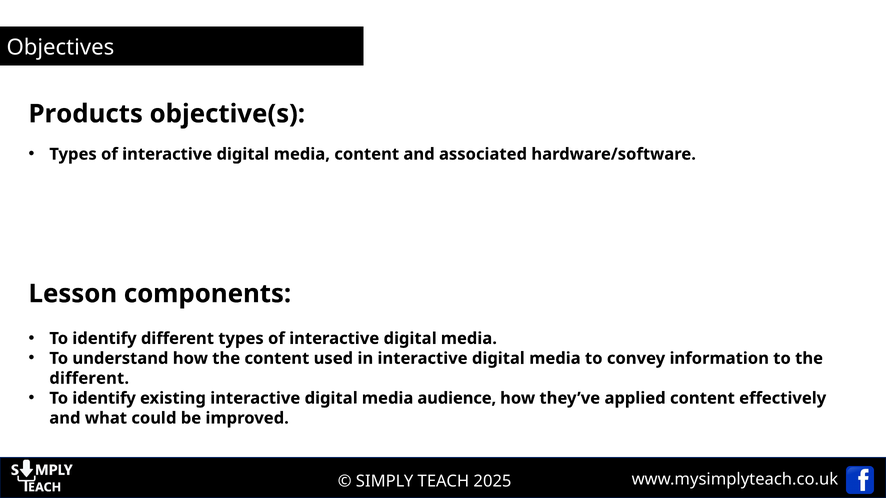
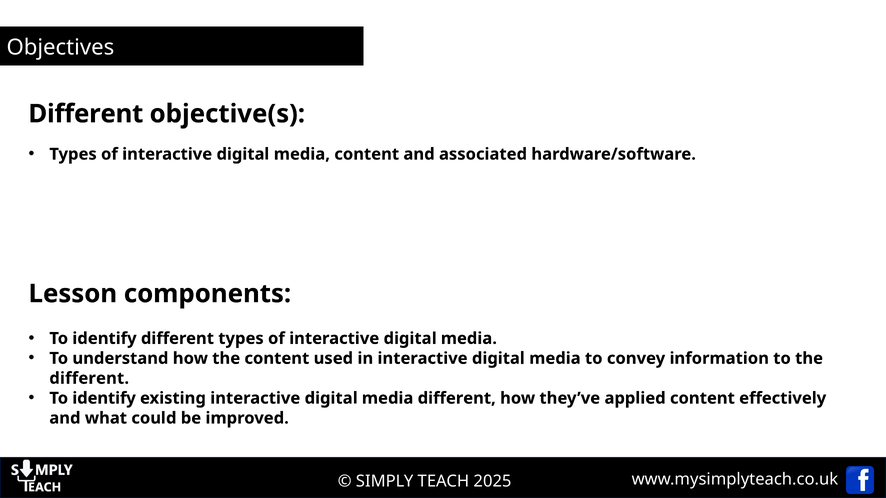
Products at (86, 114): Products -> Different
media audience: audience -> different
